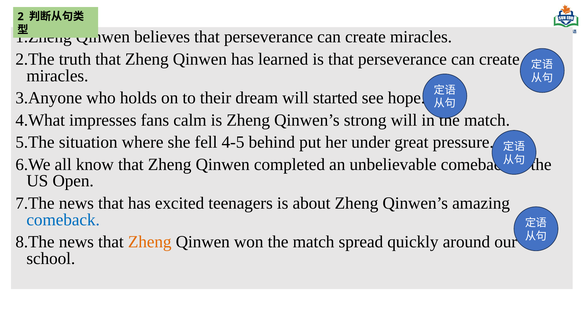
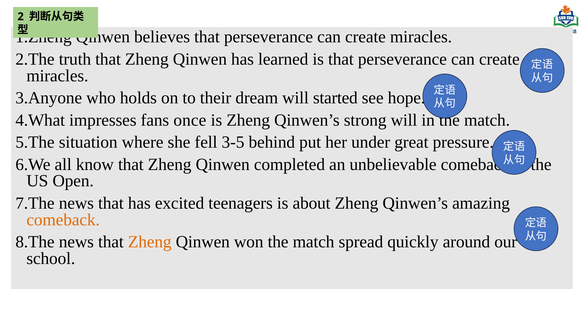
calm: calm -> once
4-5: 4-5 -> 3-5
comeback at (63, 220) colour: blue -> orange
